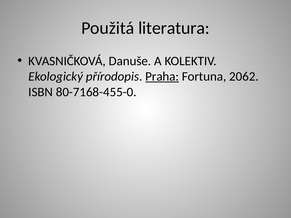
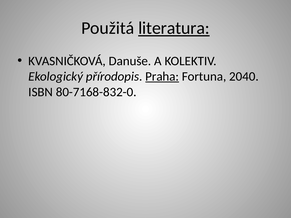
literatura underline: none -> present
2062: 2062 -> 2040
80-7168-455-0: 80-7168-455-0 -> 80-7168-832-0
